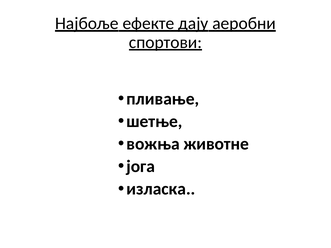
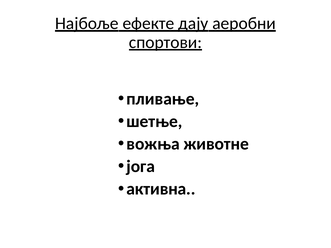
изласка: изласка -> активна
